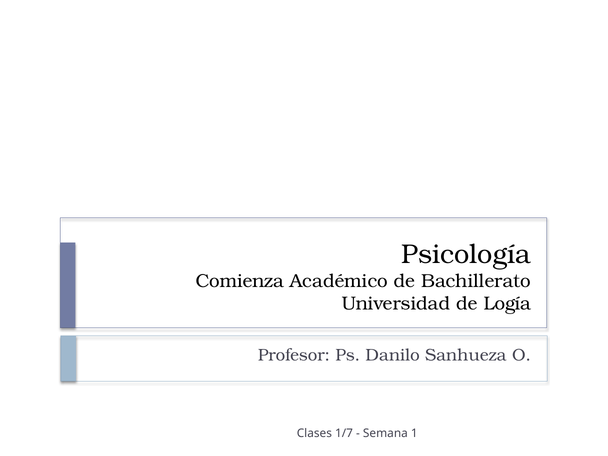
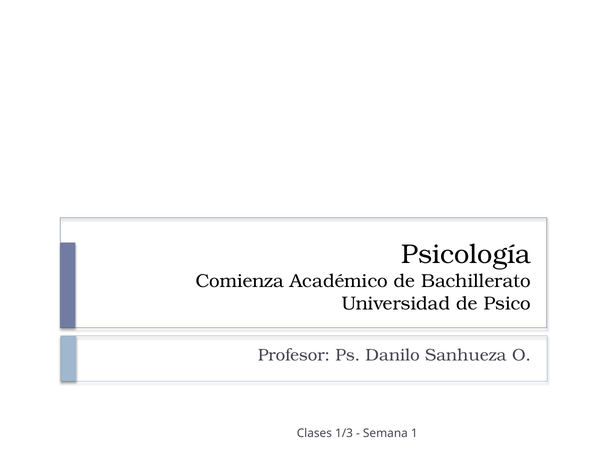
Logía: Logía -> Psico
1/7: 1/7 -> 1/3
